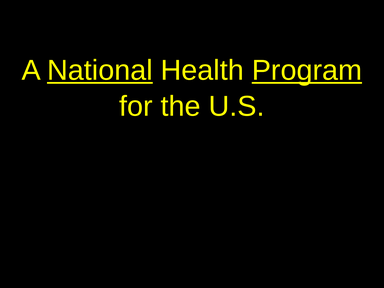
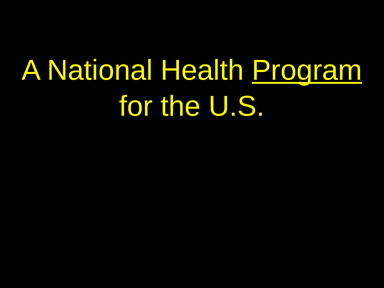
National underline: present -> none
